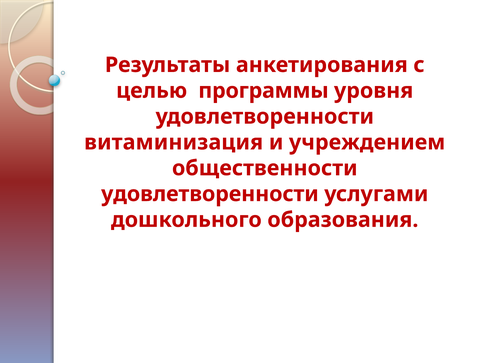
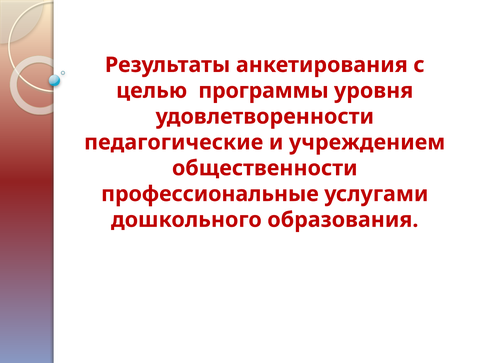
витаминизация: витаминизация -> педагогические
удовлетворенности at (210, 194): удовлетворенности -> профессиональные
